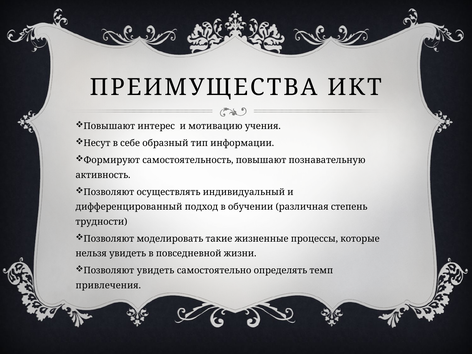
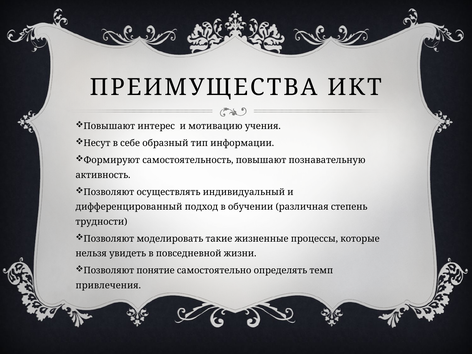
Позволяют увидеть: увидеть -> понятие
